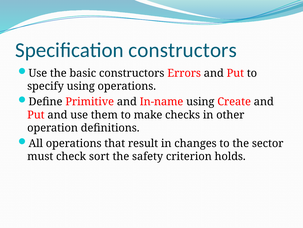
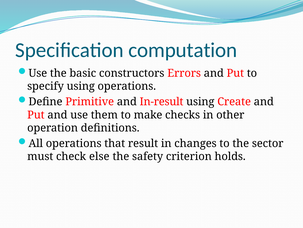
Specification constructors: constructors -> computation
In-name: In-name -> In-result
sort: sort -> else
